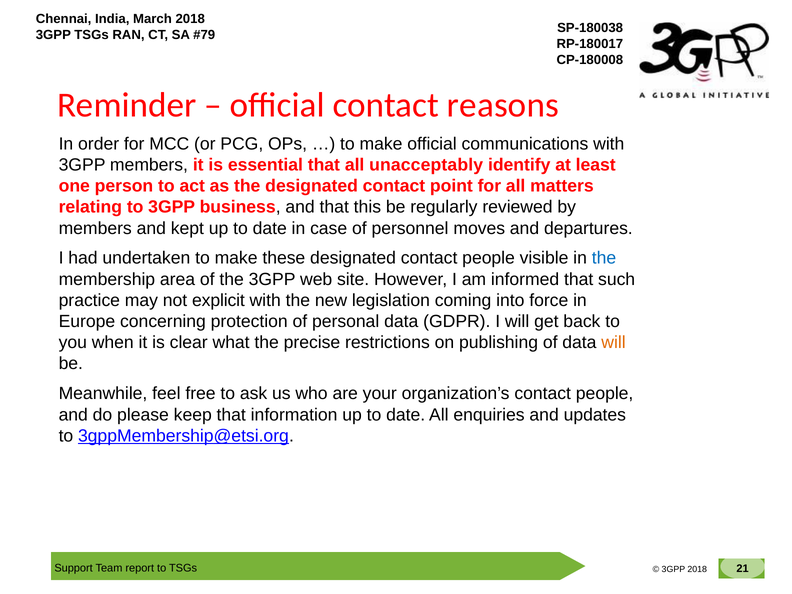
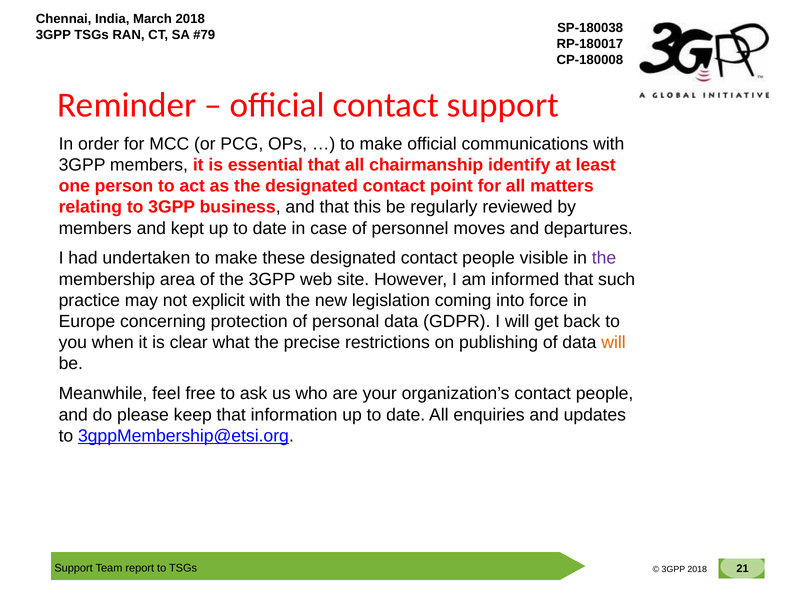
contact reasons: reasons -> support
unacceptably: unacceptably -> chairmanship
the at (604, 258) colour: blue -> purple
